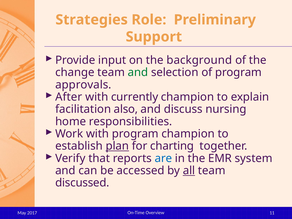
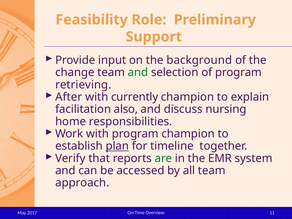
Strategies: Strategies -> Feasibility
approvals: approvals -> retrieving
charting: charting -> timeline
are colour: blue -> green
all underline: present -> none
discussed: discussed -> approach
